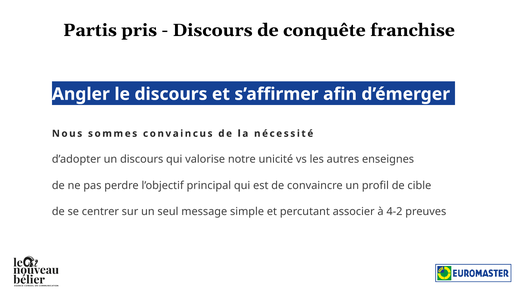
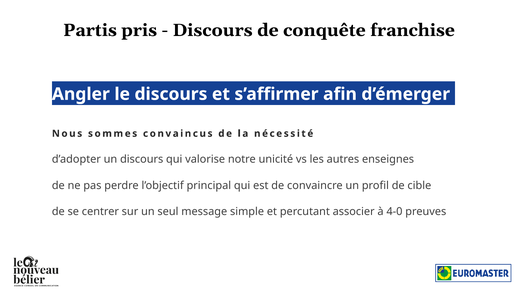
4-2: 4-2 -> 4-0
